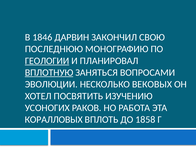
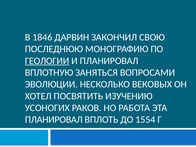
ВПЛОТНУЮ underline: present -> none
КОРАЛЛОВЫХ at (54, 120): КОРАЛЛОВЫХ -> ПЛАНИРОВАЛ
1858: 1858 -> 1554
